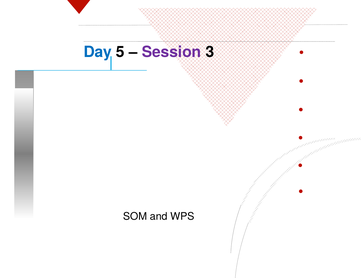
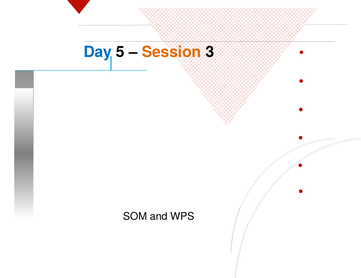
Session colour: purple -> orange
